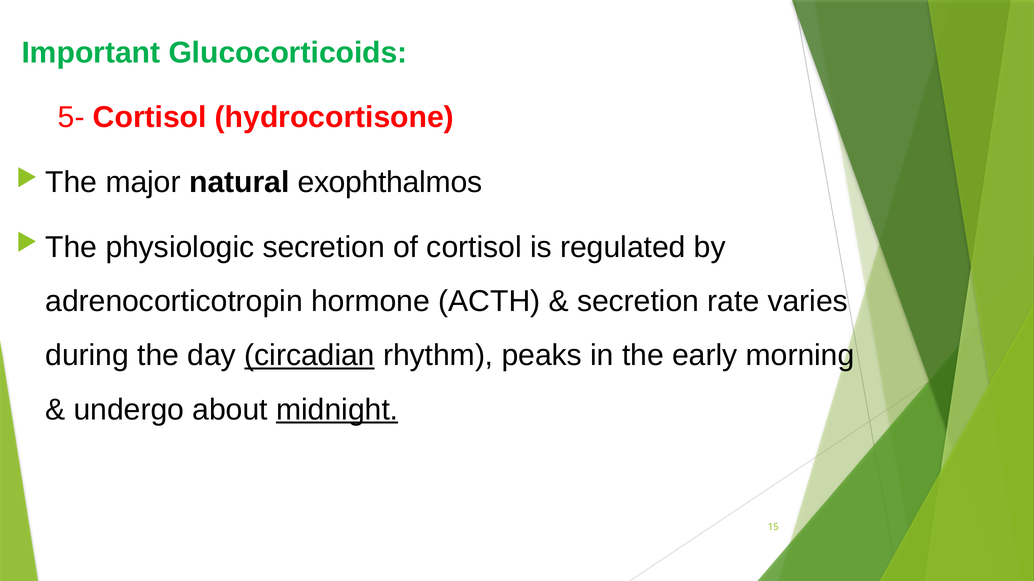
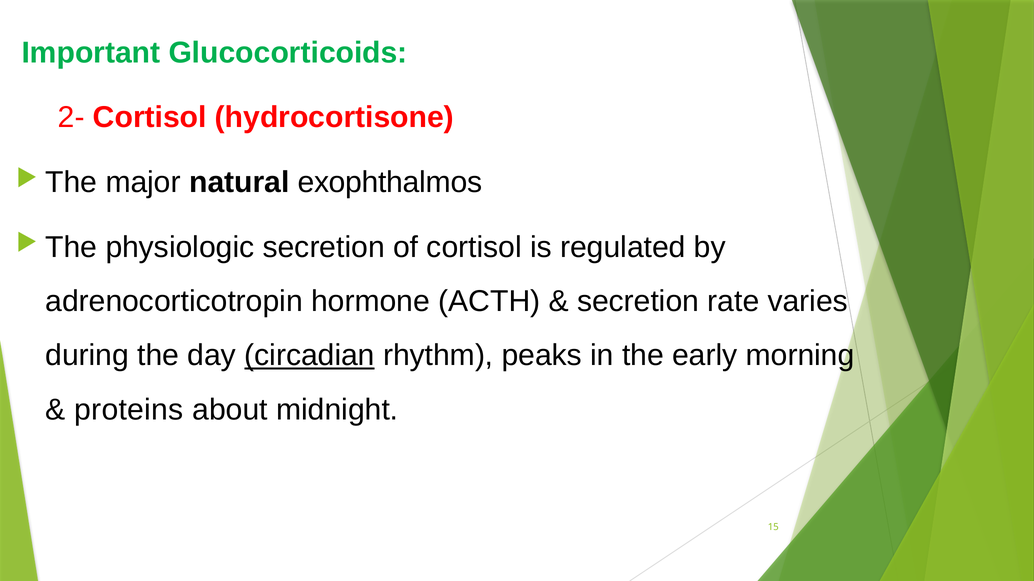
5-: 5- -> 2-
undergo: undergo -> proteins
midnight underline: present -> none
